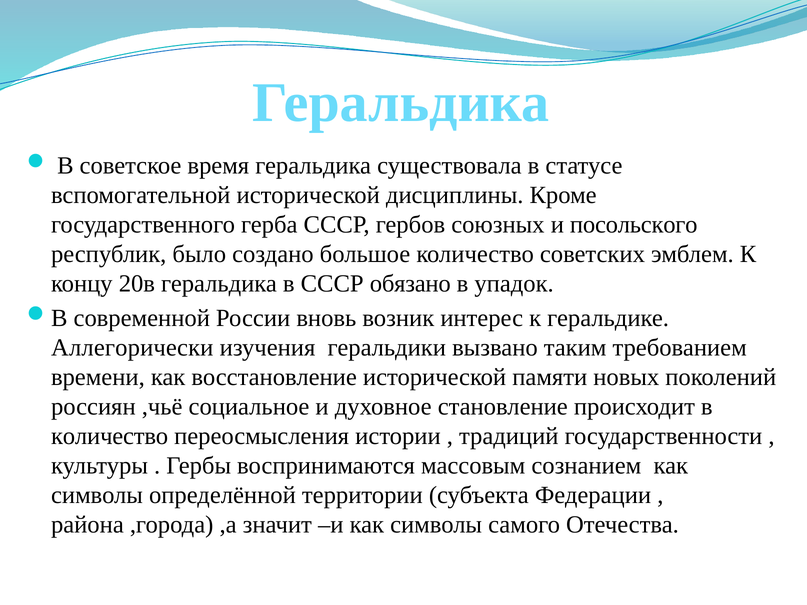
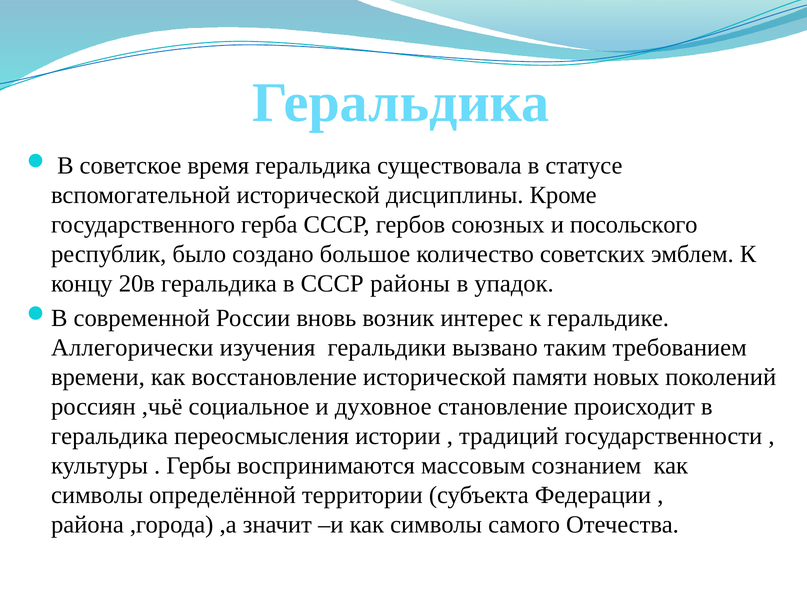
обязано: обязано -> районы
количество at (110, 436): количество -> геральдика
